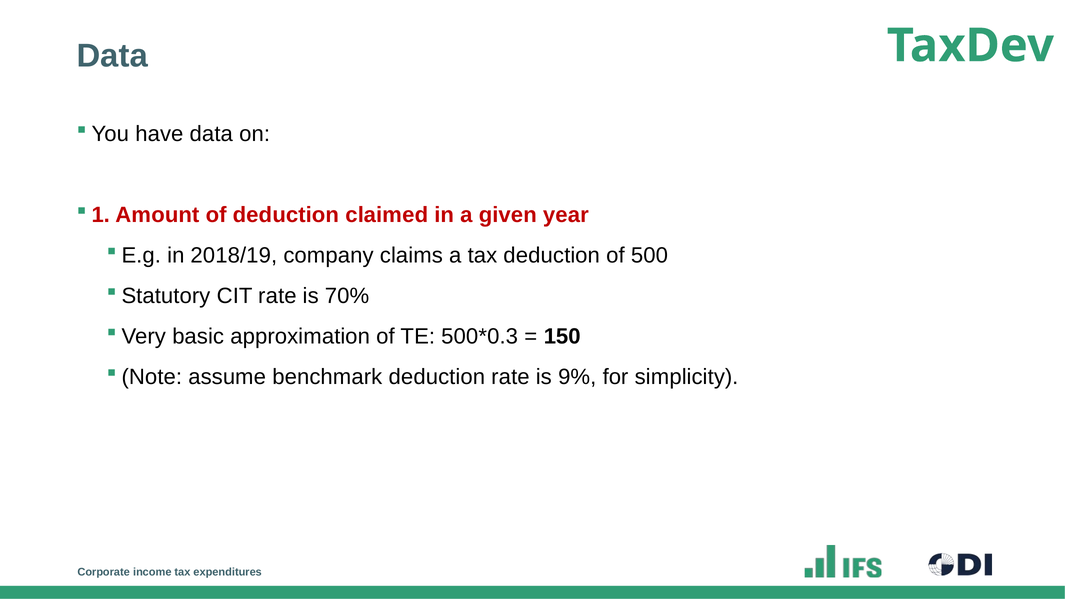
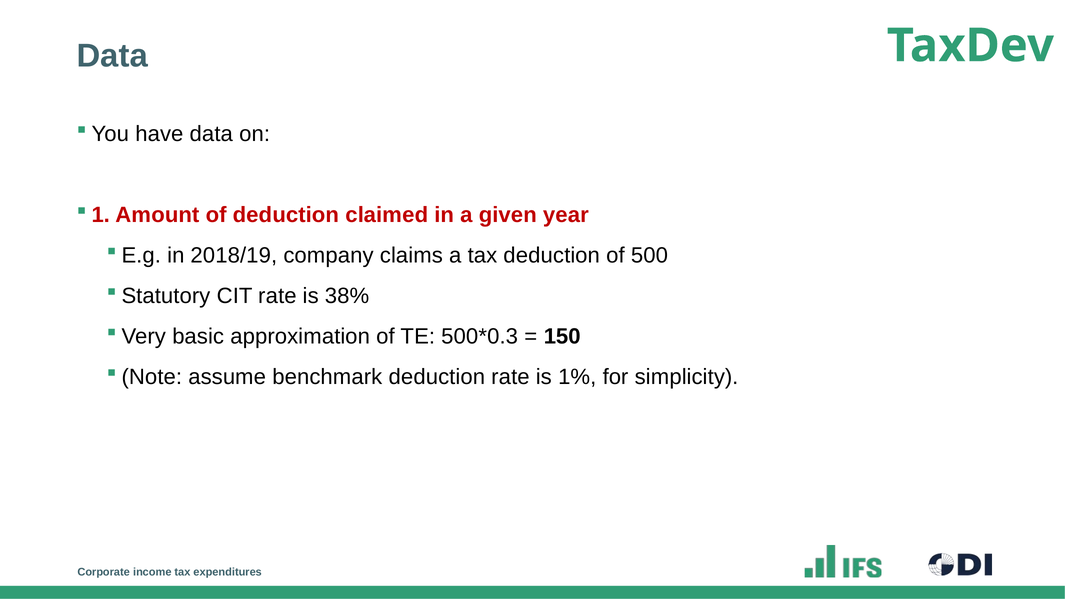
70%: 70% -> 38%
9%: 9% -> 1%
